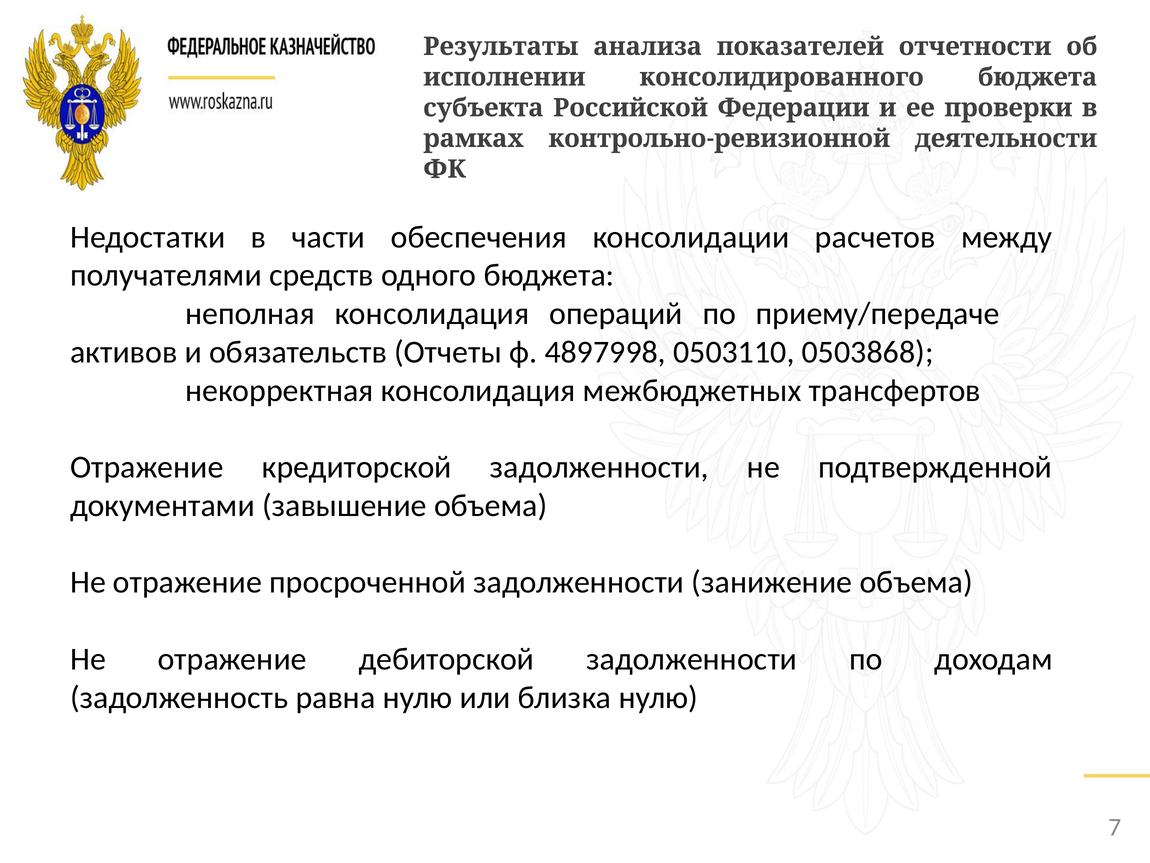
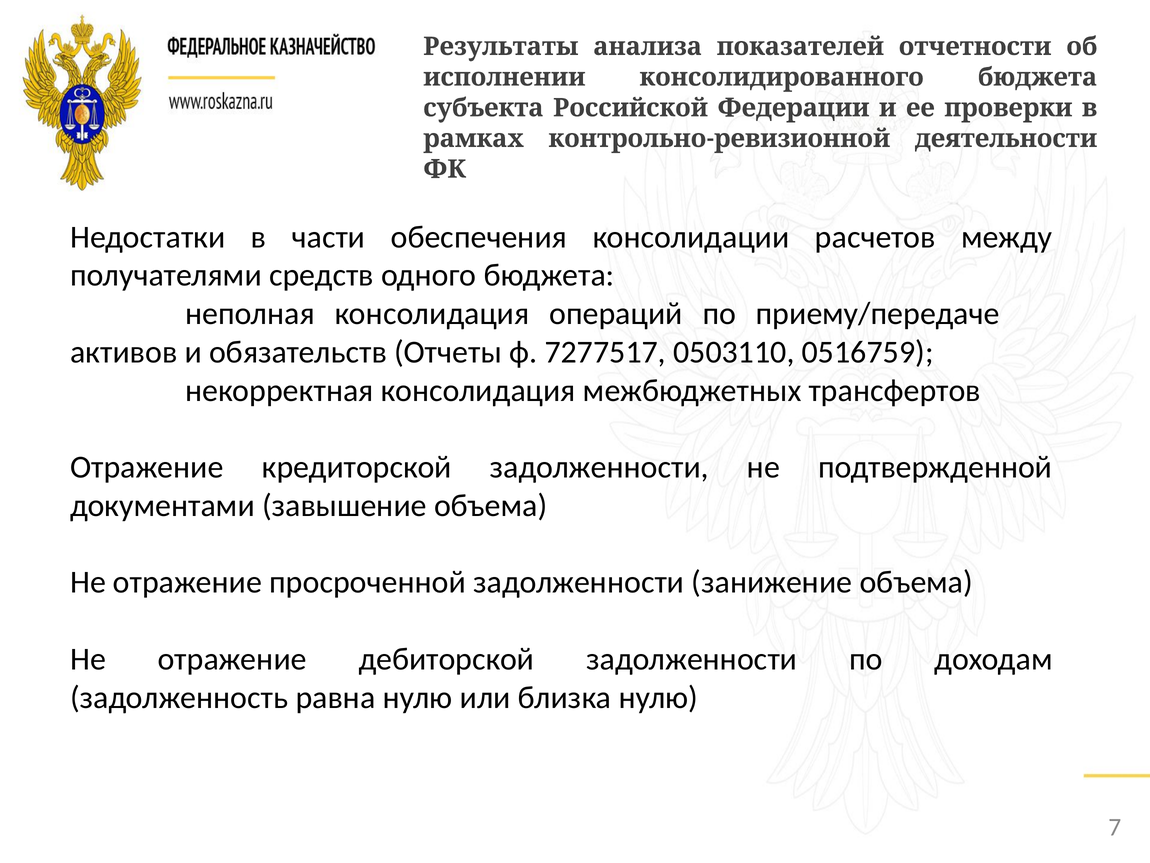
4897998: 4897998 -> 7277517
0503868: 0503868 -> 0516759
